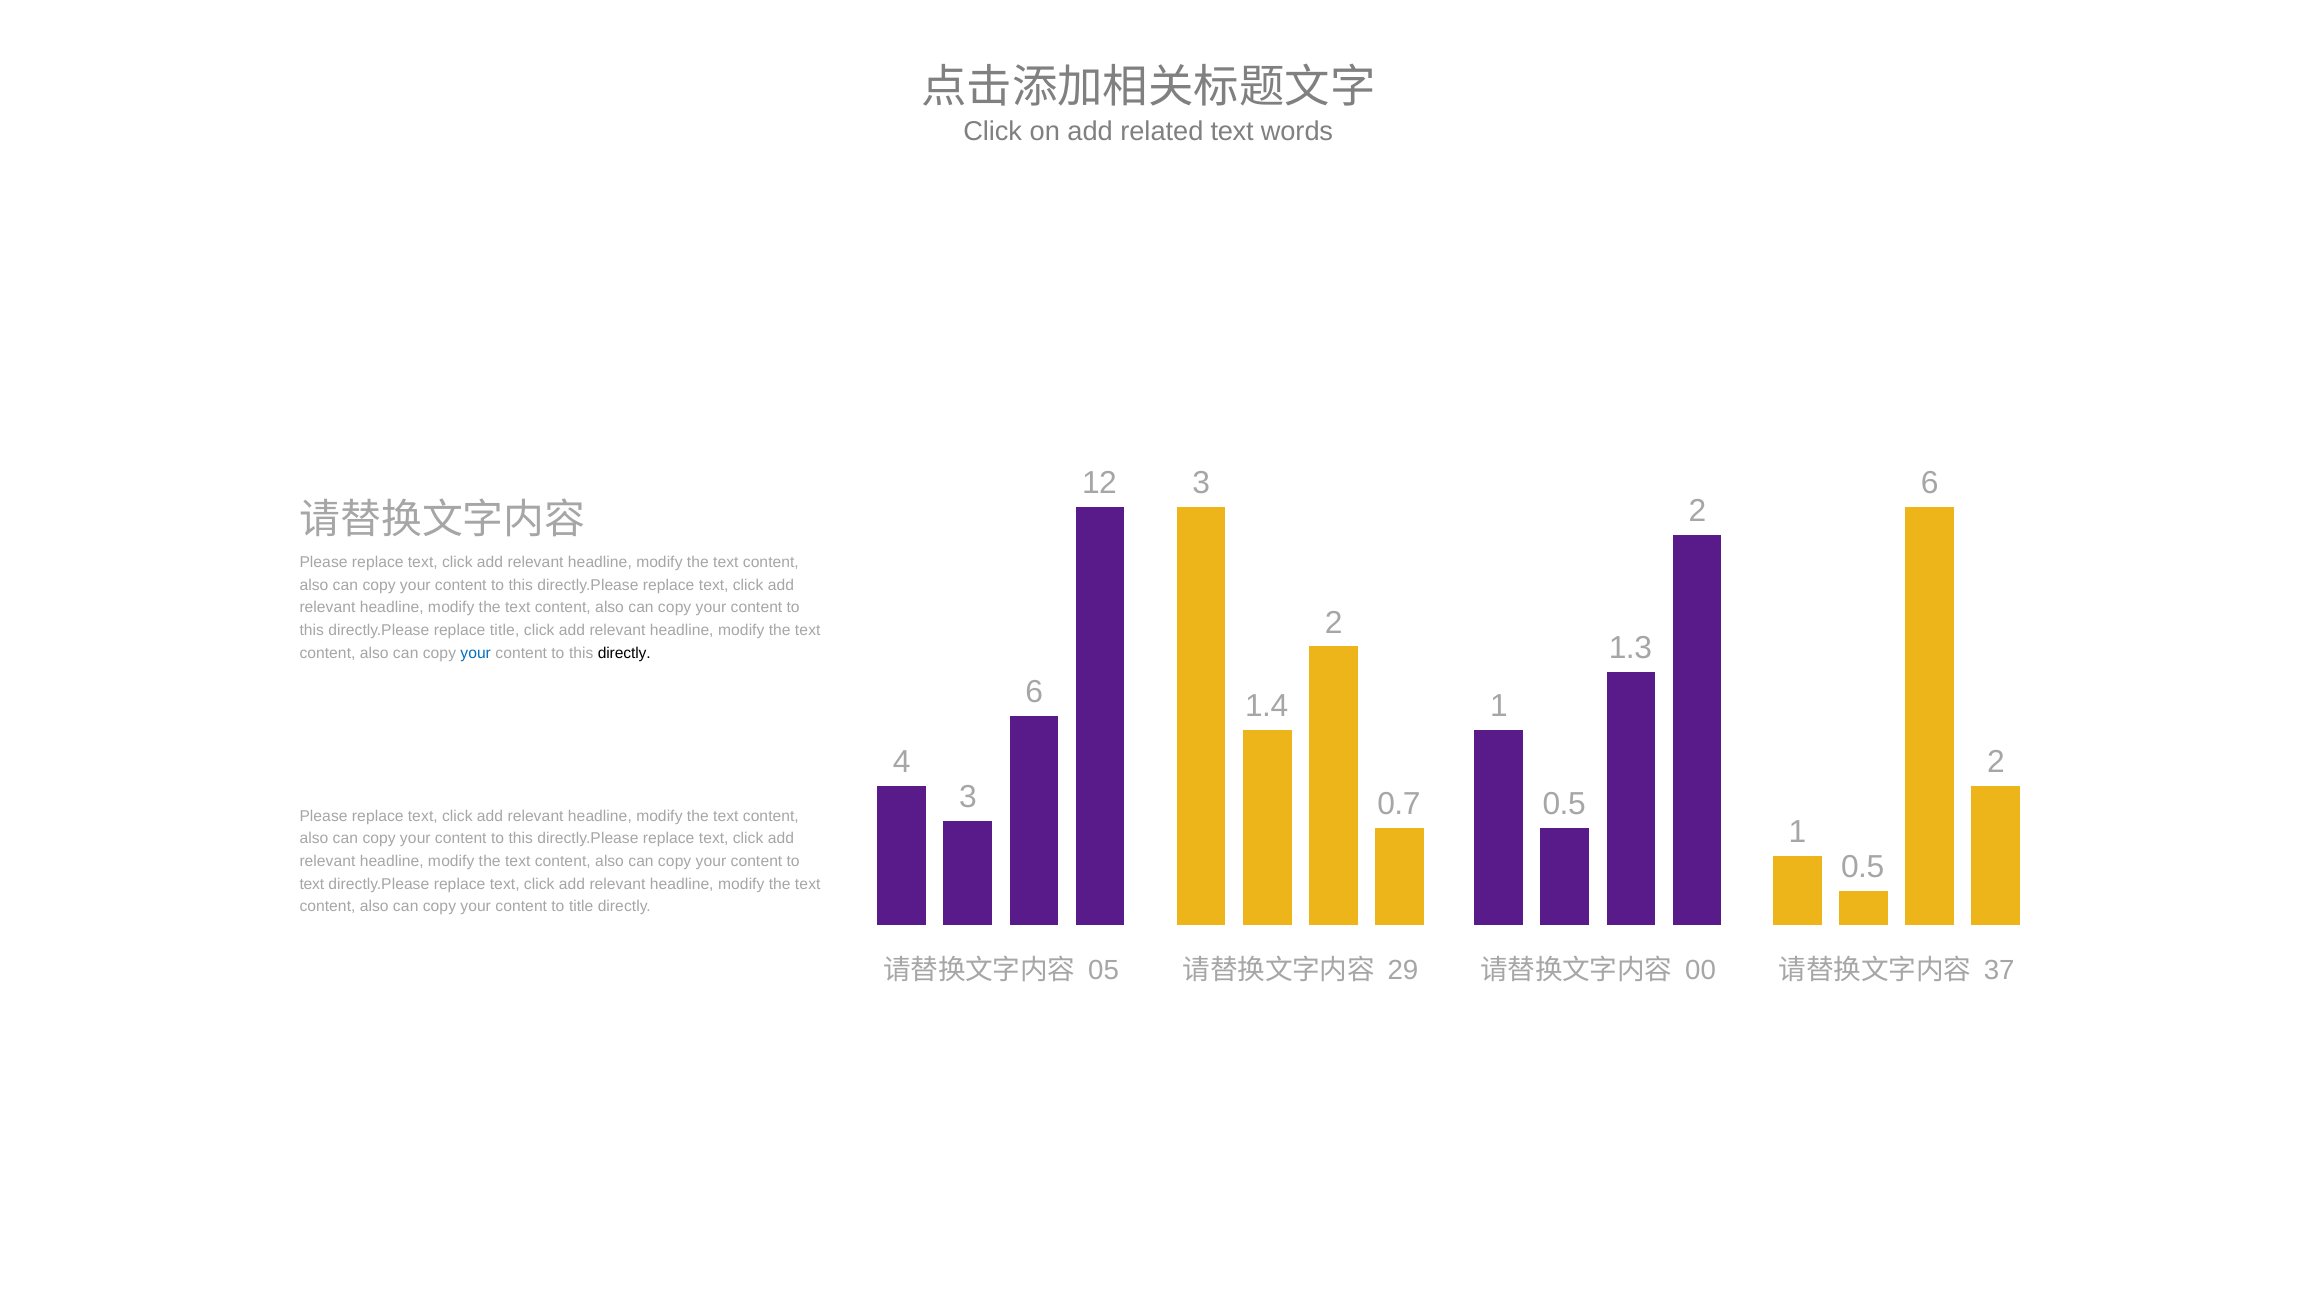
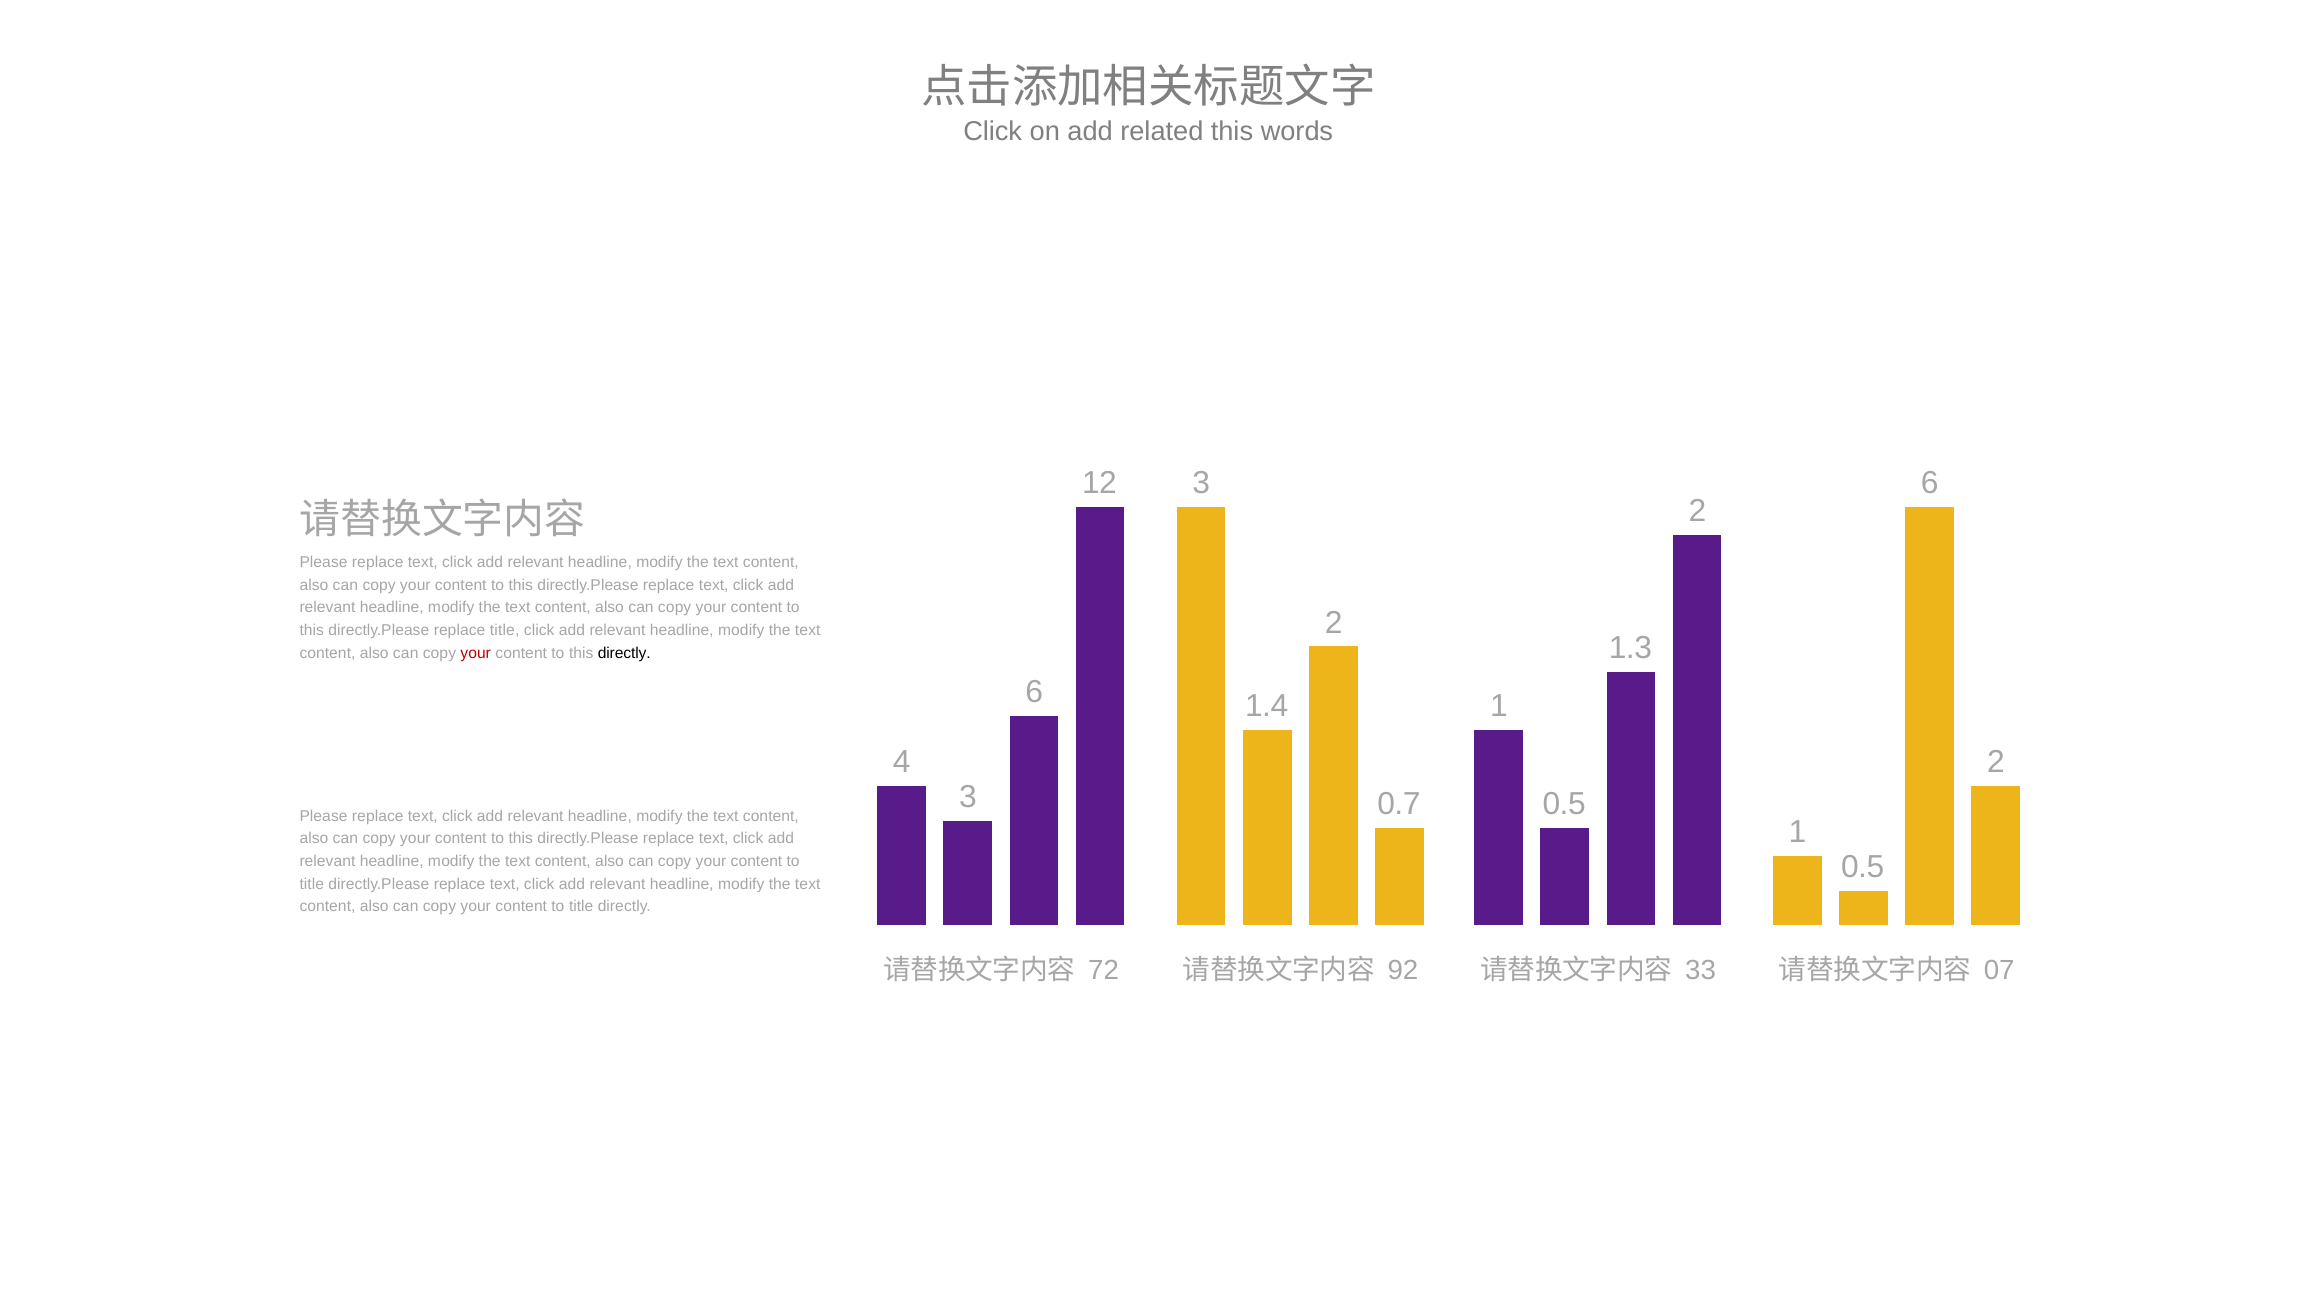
related text: text -> this
your at (476, 653) colour: blue -> red
text at (312, 884): text -> title
05: 05 -> 72
29: 29 -> 92
00: 00 -> 33
37: 37 -> 07
